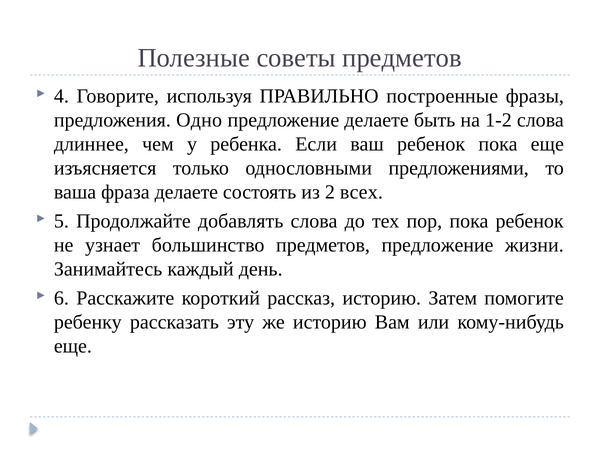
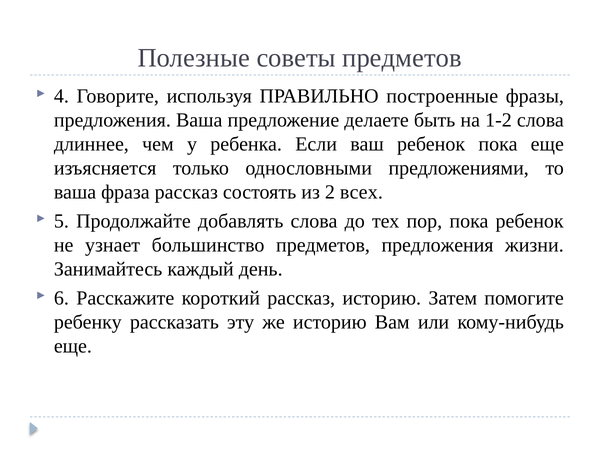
предложения Одно: Одно -> Ваша
фраза делаете: делаете -> рассказ
предметов предложение: предложение -> предложения
